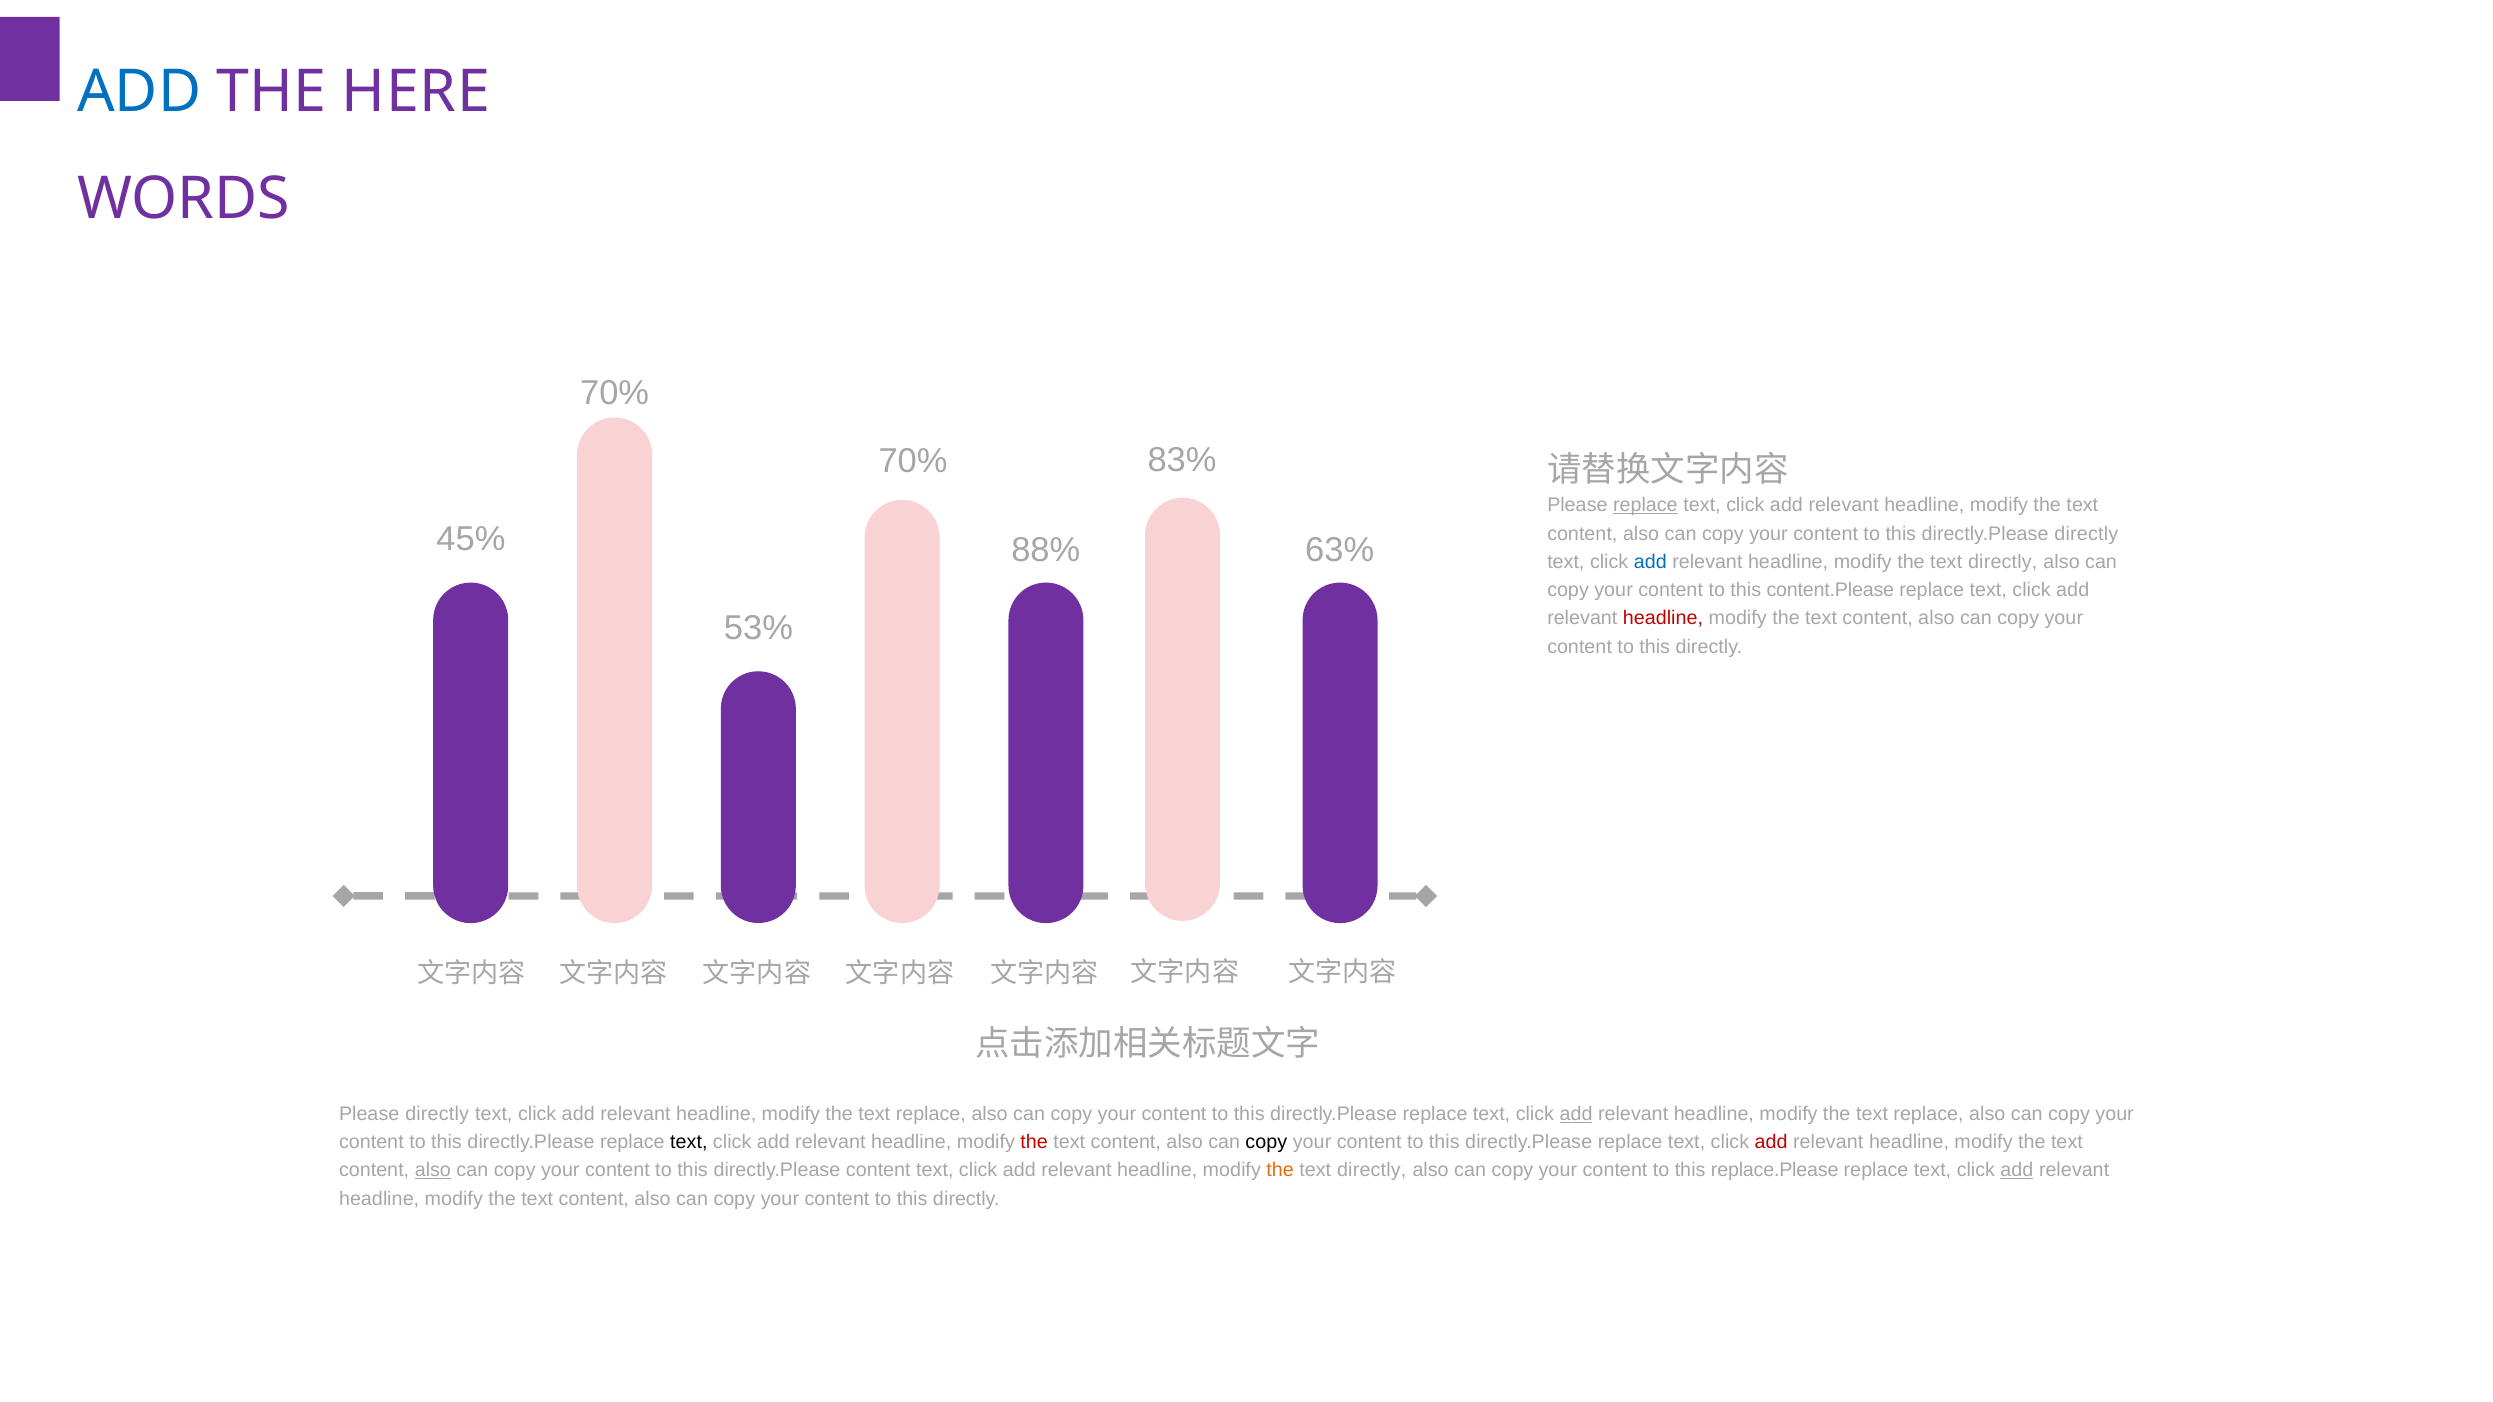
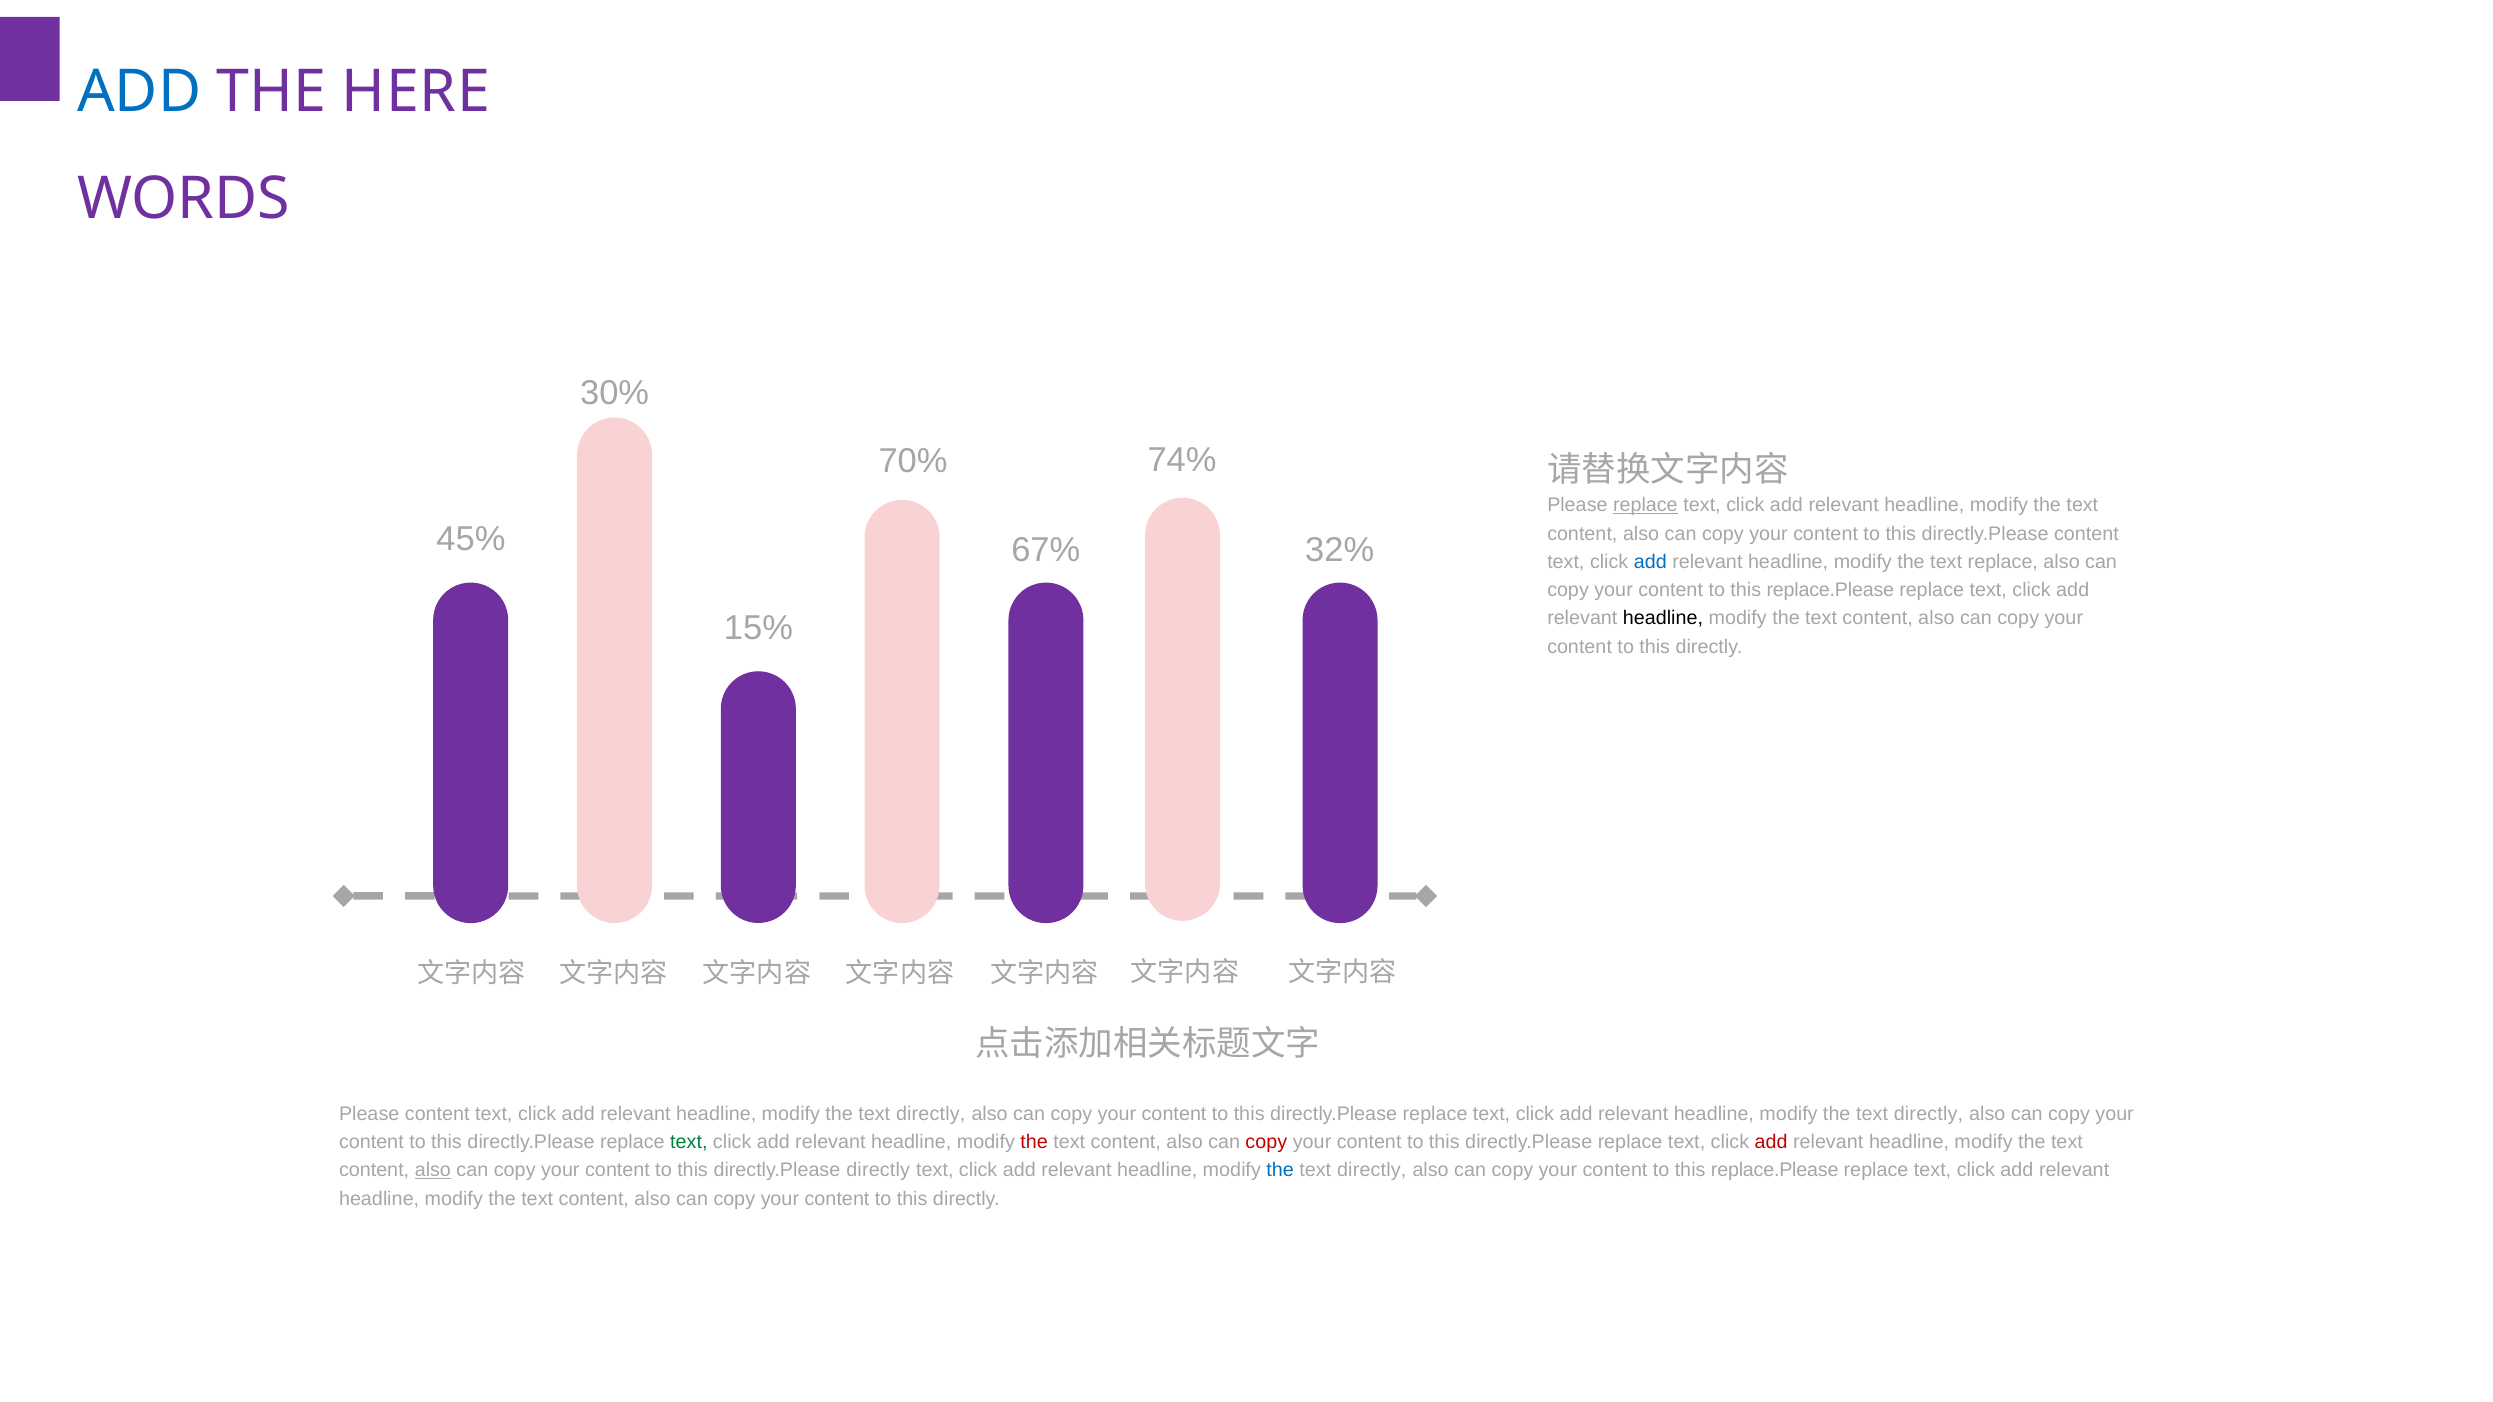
70% at (615, 394): 70% -> 30%
83%: 83% -> 74%
directly.Please directly: directly -> content
88%: 88% -> 67%
63%: 63% -> 32%
directly at (2003, 562): directly -> replace
content.Please at (1830, 590): content.Please -> replace.Please
headline at (1663, 618) colour: red -> black
53%: 53% -> 15%
Please directly: directly -> content
replace at (931, 1114): replace -> directly
add at (1576, 1114) underline: present -> none
replace at (1929, 1114): replace -> directly
text at (689, 1142) colour: black -> green
copy at (1266, 1142) colour: black -> red
directly.Please content: content -> directly
the at (1280, 1171) colour: orange -> blue
add at (2017, 1171) underline: present -> none
